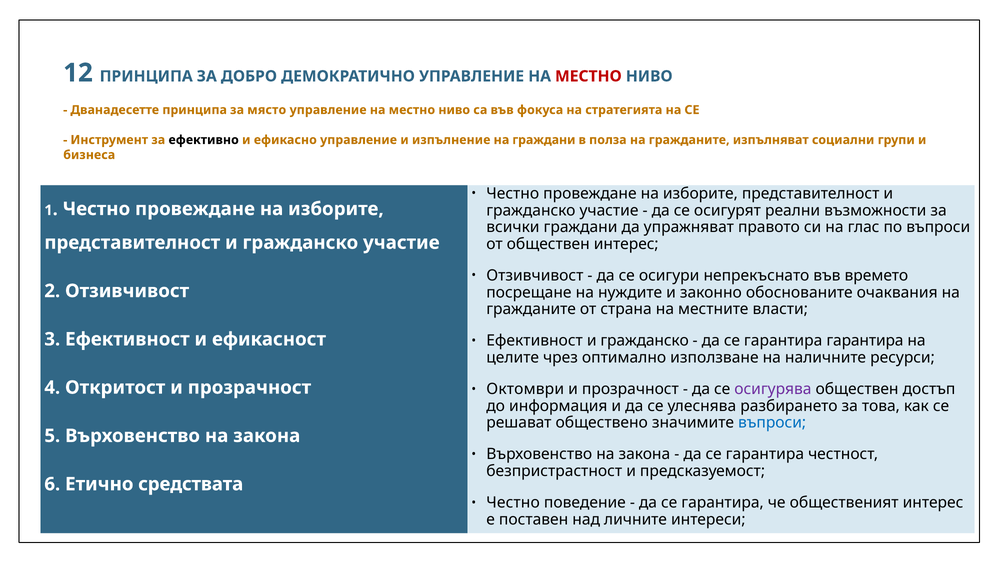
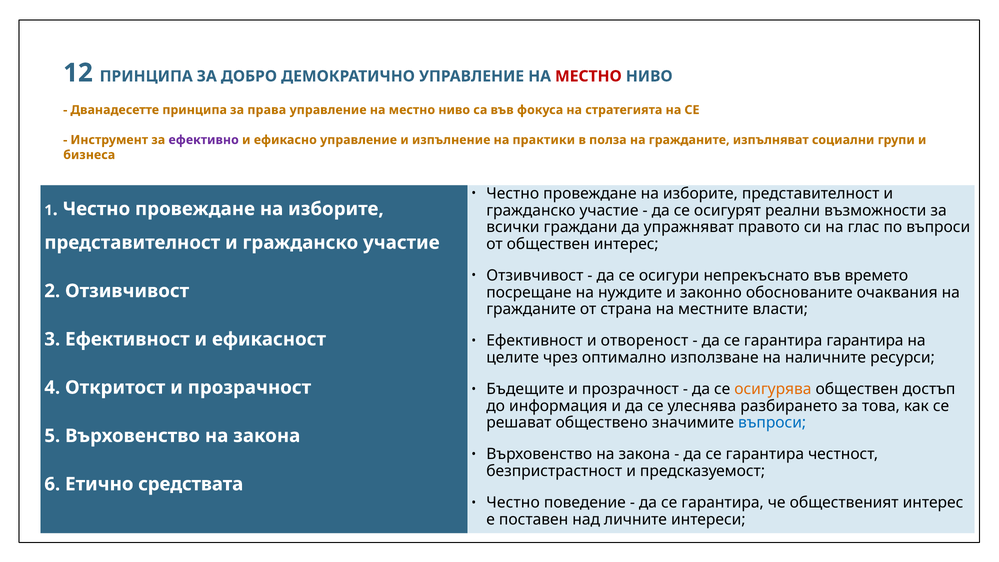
място: място -> права
ефективно colour: black -> purple
на граждани: граждани -> практики
Ефективност и гражданско: гражданско -> отвореност
Октомври: Октомври -> Бъдещите
осигурява colour: purple -> orange
